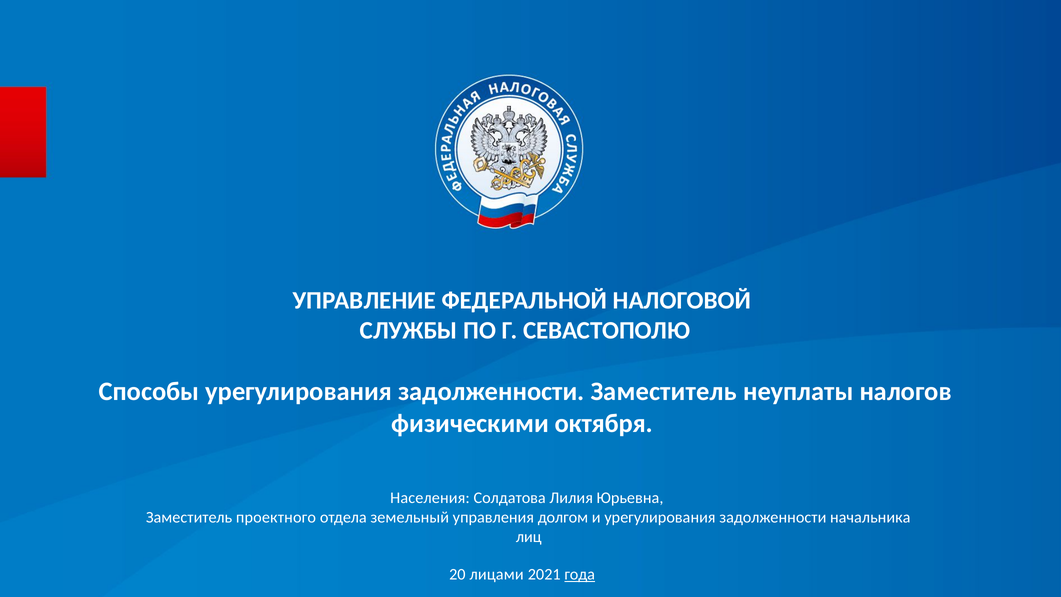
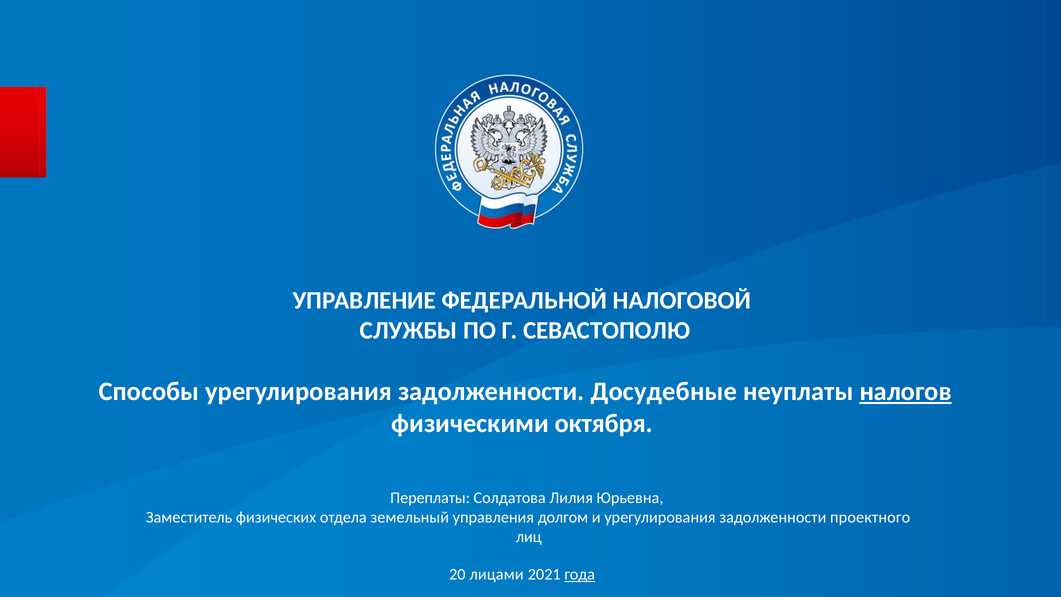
задолженности Заместитель: Заместитель -> Досудебные
налогов underline: none -> present
Населения: Населения -> Переплаты
проектного: проектного -> физических
начальника: начальника -> проектного
